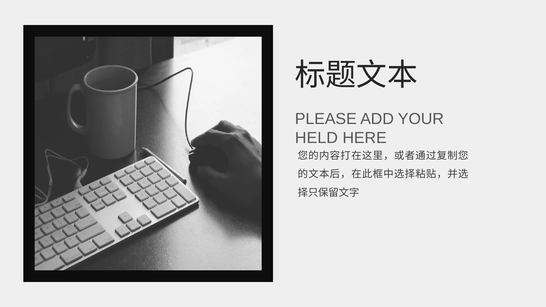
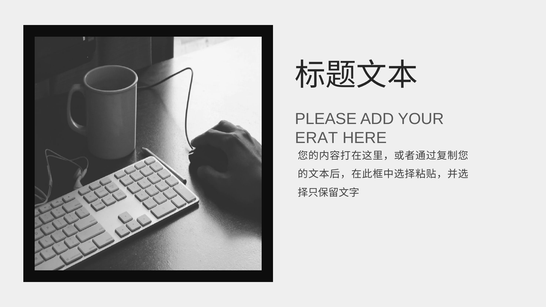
HELD: HELD -> ERAT
